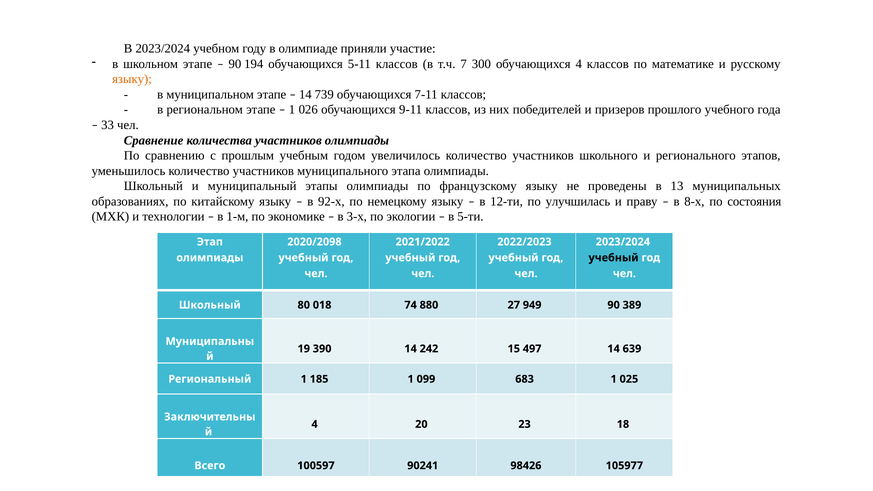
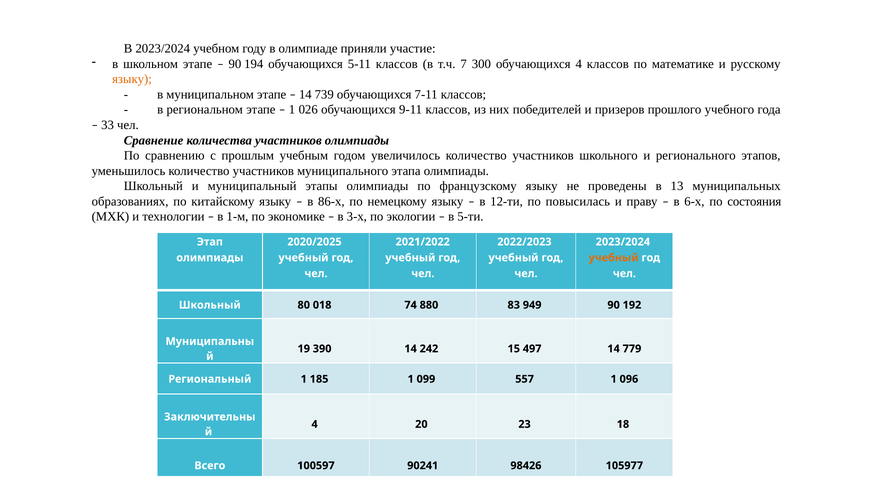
92-х: 92-х -> 86-х
улучшилась: улучшилась -> повысилась
8-х: 8-х -> 6-х
2020/2098: 2020/2098 -> 2020/2025
учебный at (614, 258) colour: black -> orange
27: 27 -> 83
389: 389 -> 192
639: 639 -> 779
683: 683 -> 557
025: 025 -> 096
